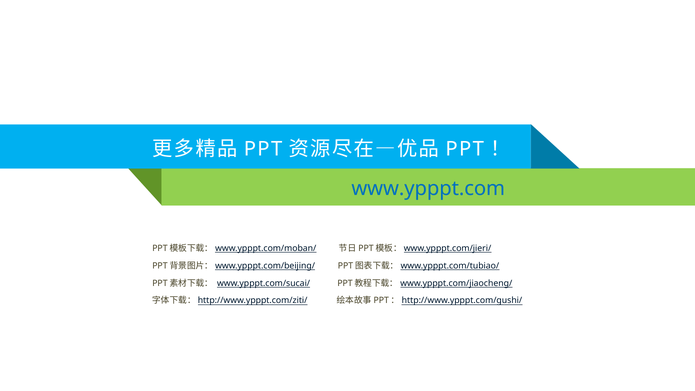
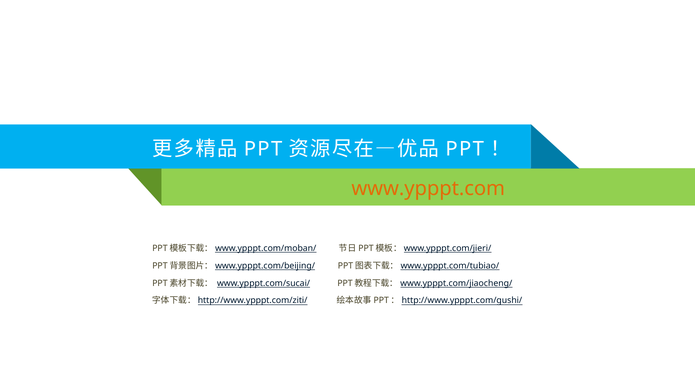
www.ypppt.com colour: blue -> orange
